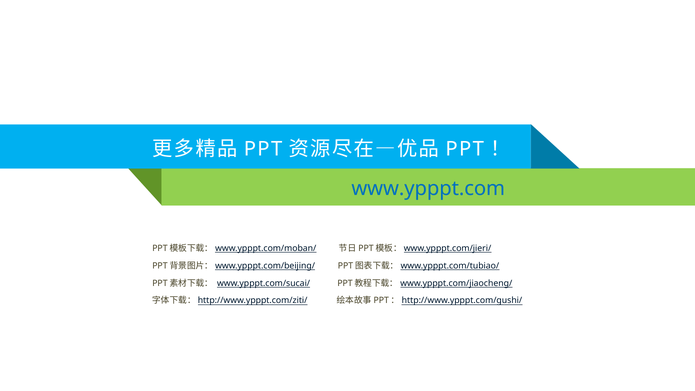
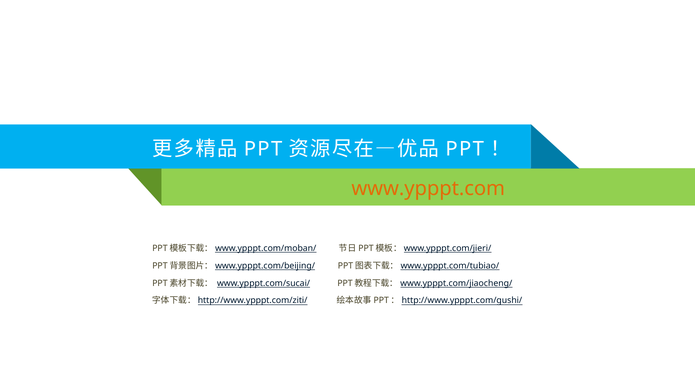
www.ypppt.com colour: blue -> orange
